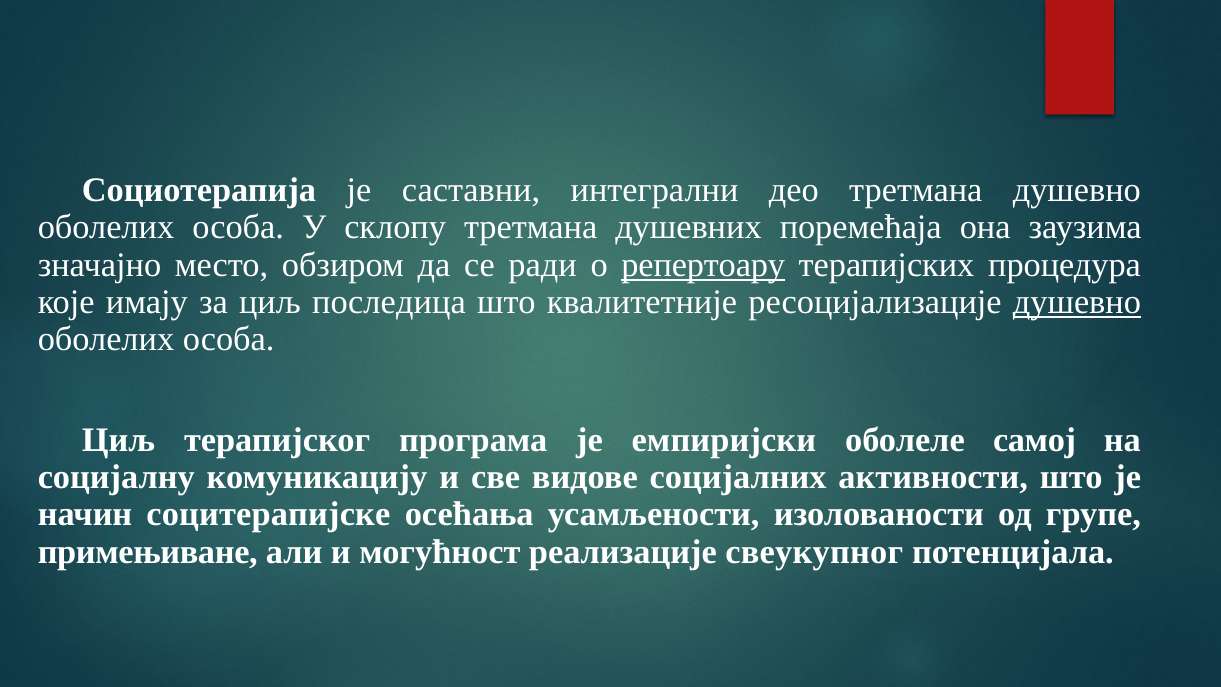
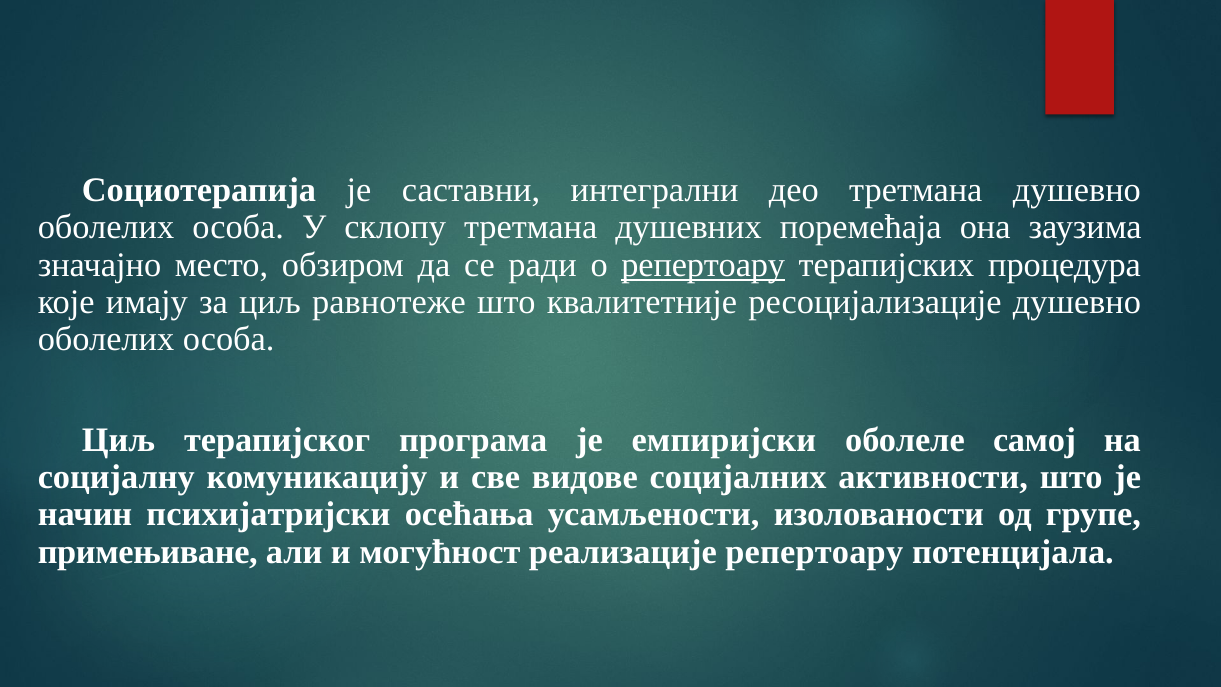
последица: последица -> равнотеже
душевно at (1077, 302) underline: present -> none
социтерапијске: социтерапијске -> психијатријски
реализације свеукупног: свеукупног -> репертоару
